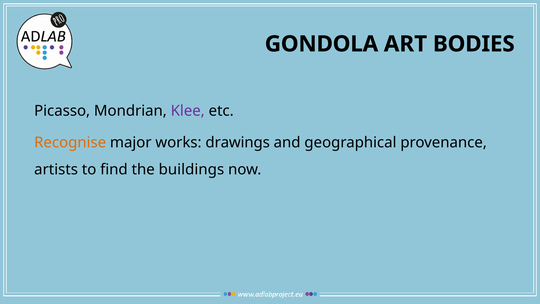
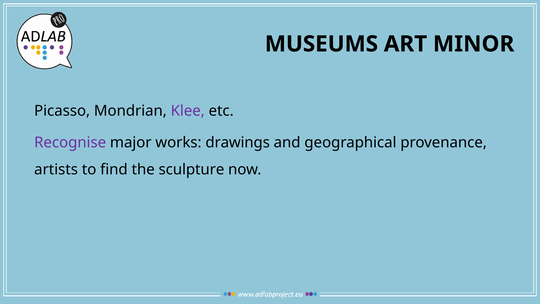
GONDOLA: GONDOLA -> MUSEUMS
BODIES: BODIES -> MINOR
Recognise colour: orange -> purple
buildings: buildings -> sculpture
